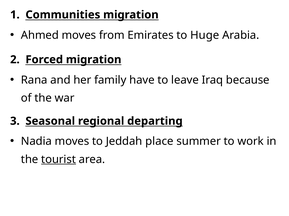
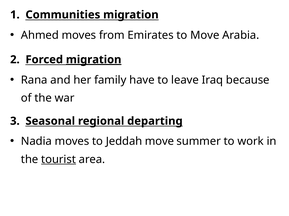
to Huge: Huge -> Move
migration at (94, 60) underline: none -> present
Jeddah place: place -> move
